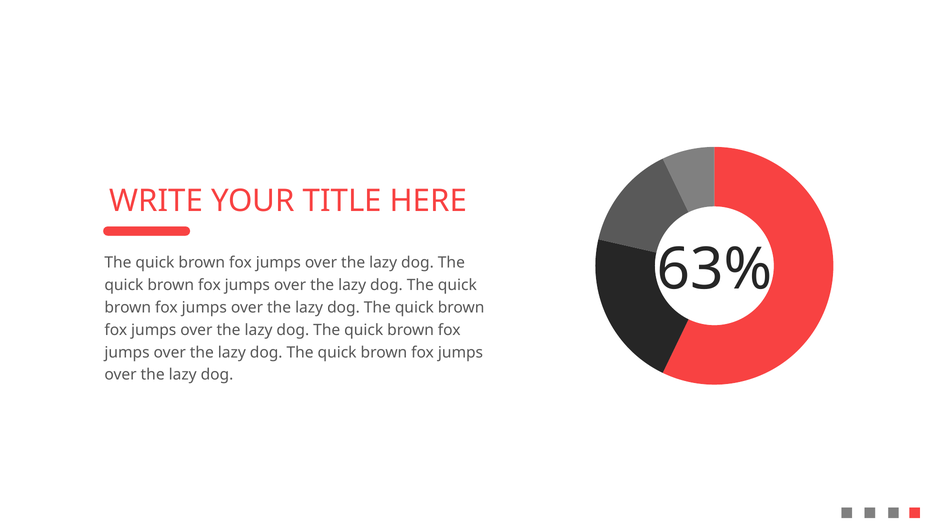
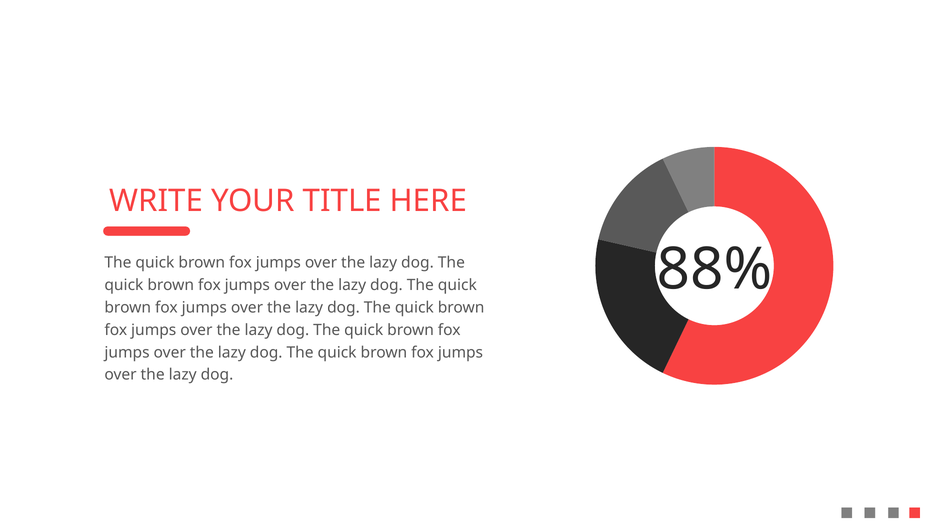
63%: 63% -> 88%
